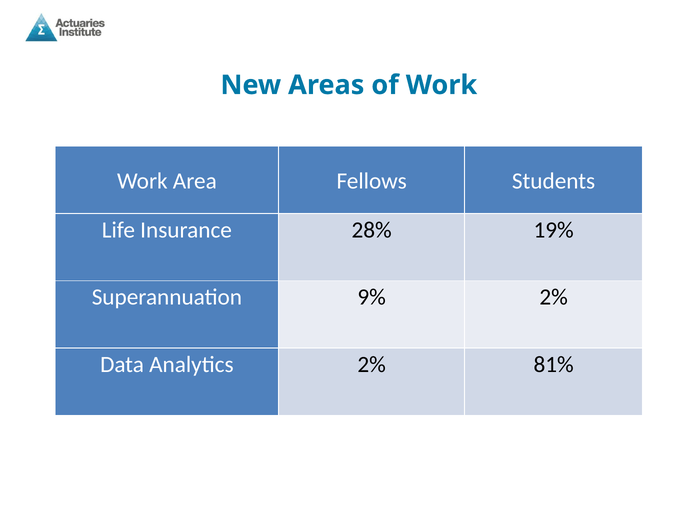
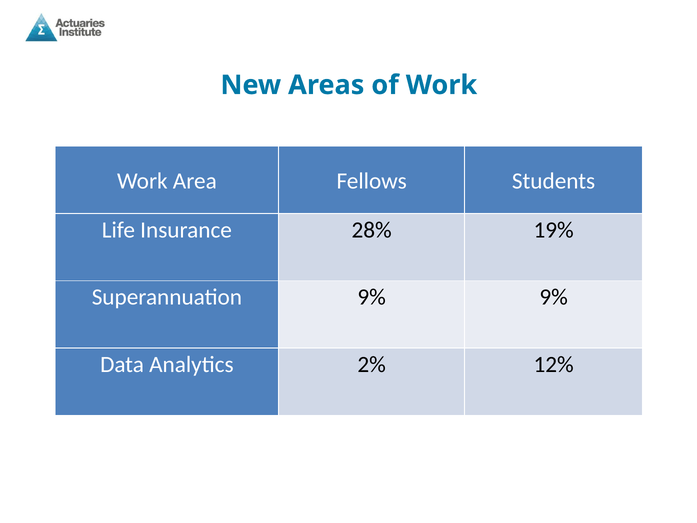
9% 2%: 2% -> 9%
81%: 81% -> 12%
